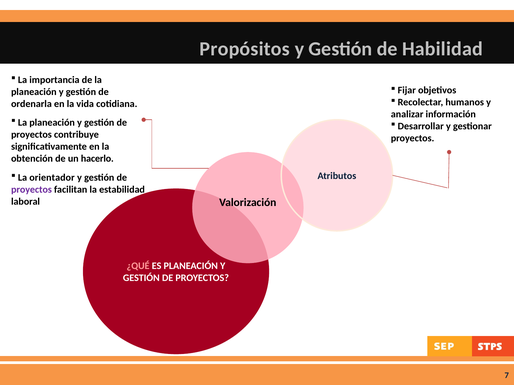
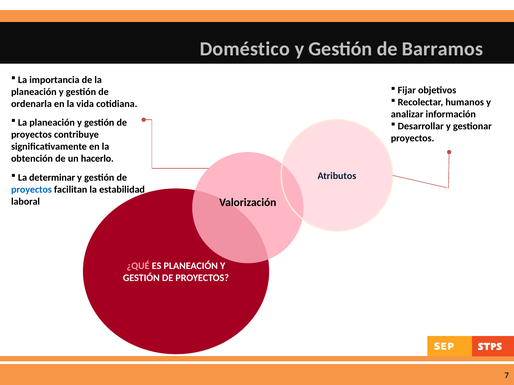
Propósitos: Propósitos -> Doméstico
Habilidad: Habilidad -> Barramos
orientador: orientador -> determinar
proyectos at (31, 190) colour: purple -> blue
